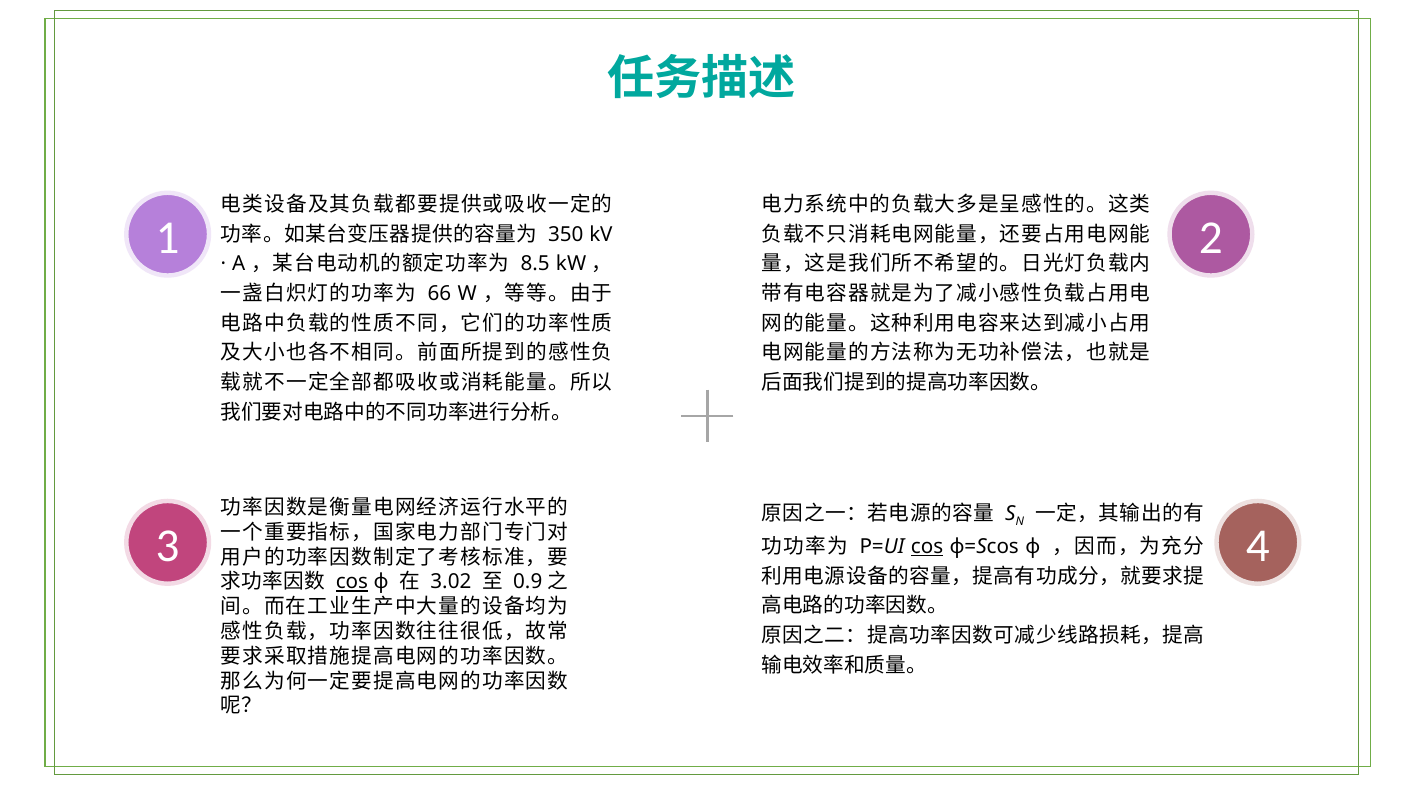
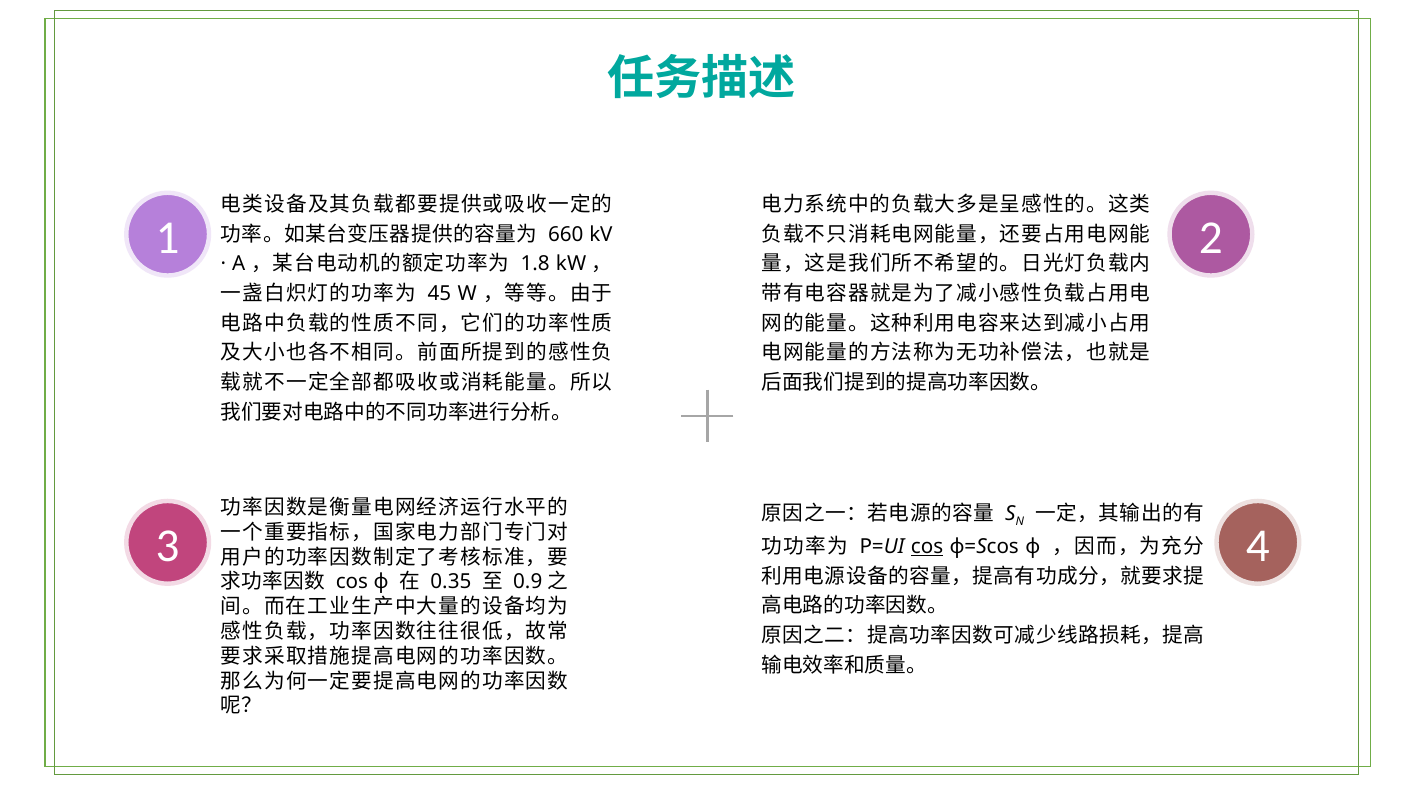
350: 350 -> 660
8.5: 8.5 -> 1.8
66: 66 -> 45
cos at (352, 582) underline: present -> none
3.02: 3.02 -> 0.35
